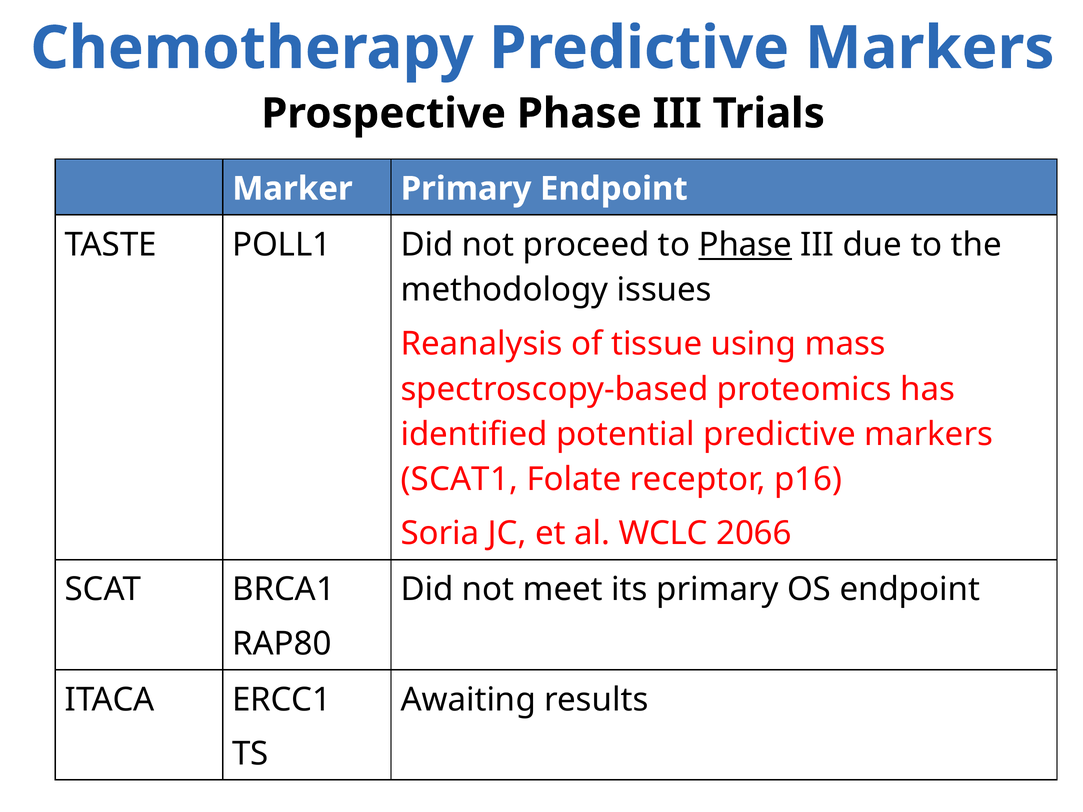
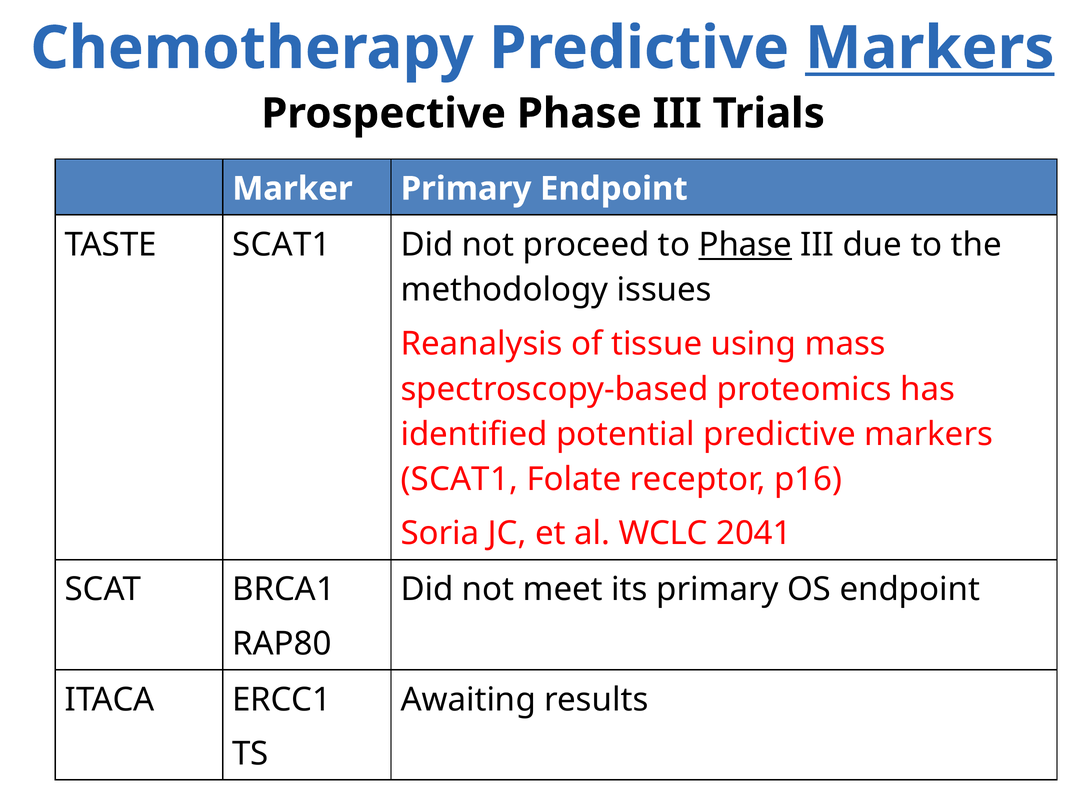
Markers at (930, 48) underline: none -> present
TASTE POLL1: POLL1 -> SCAT1
2066: 2066 -> 2041
